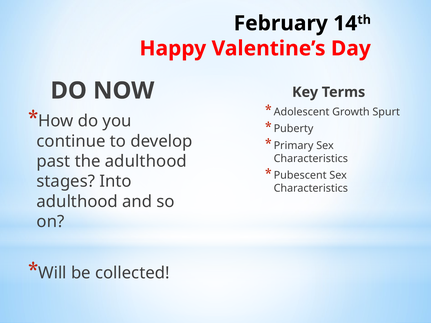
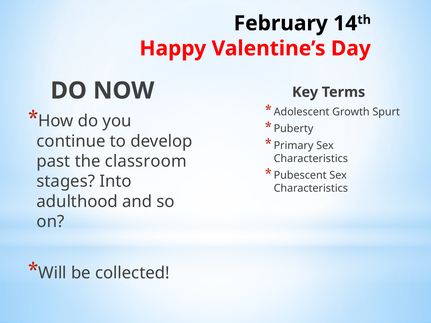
the adulthood: adulthood -> classroom
